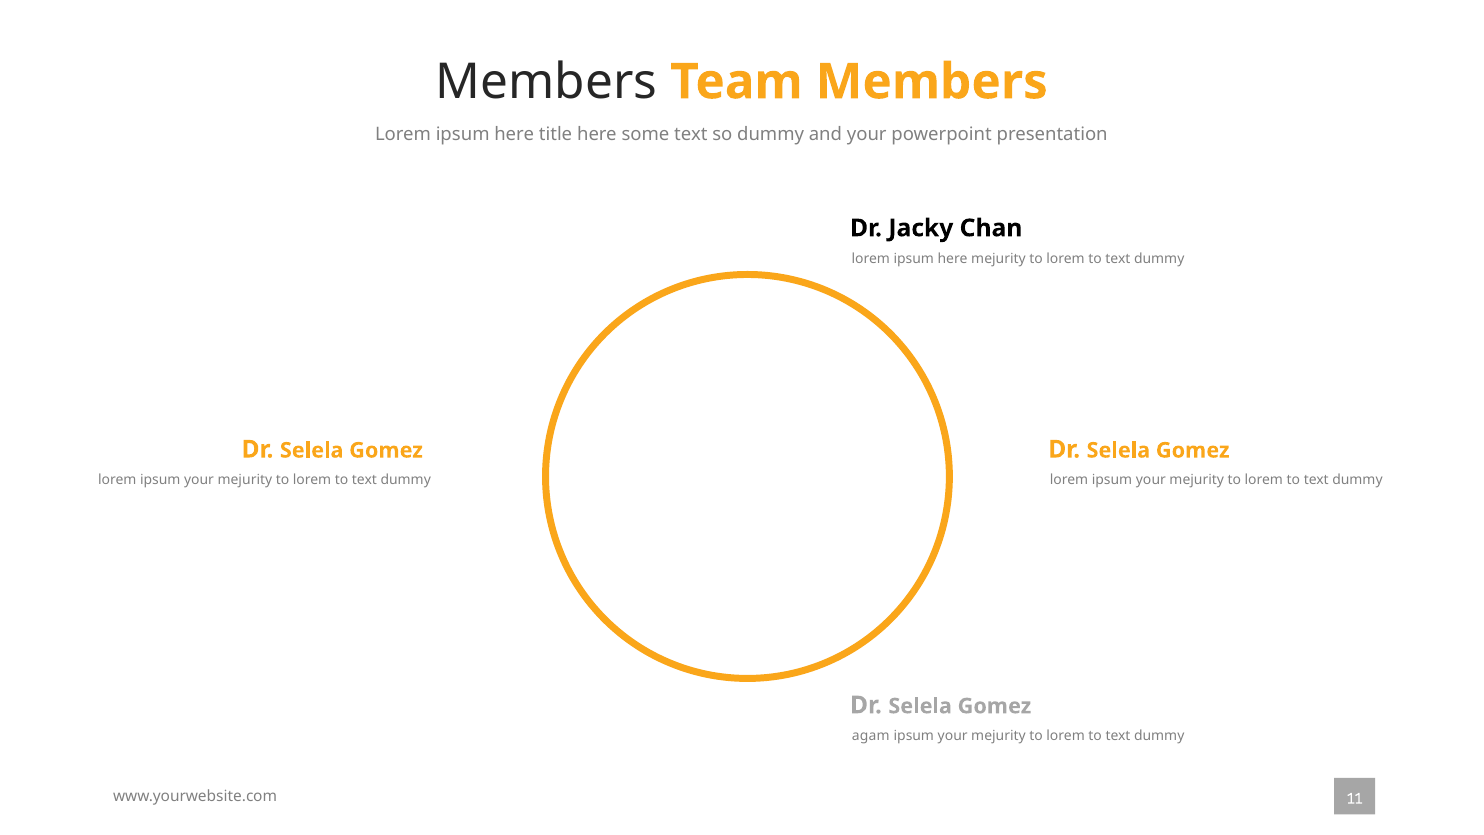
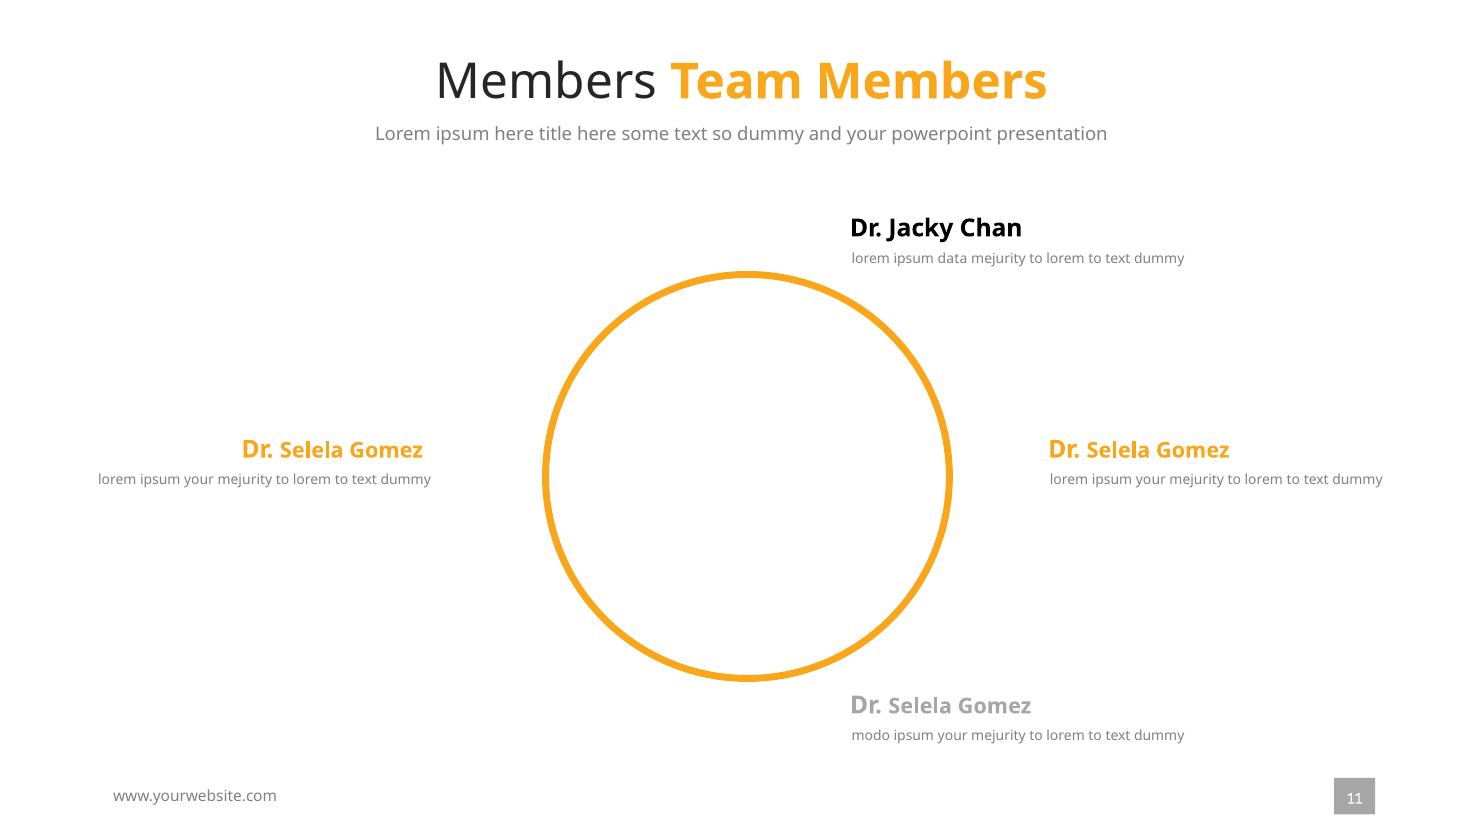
here at (953, 259): here -> data
agam: agam -> modo
